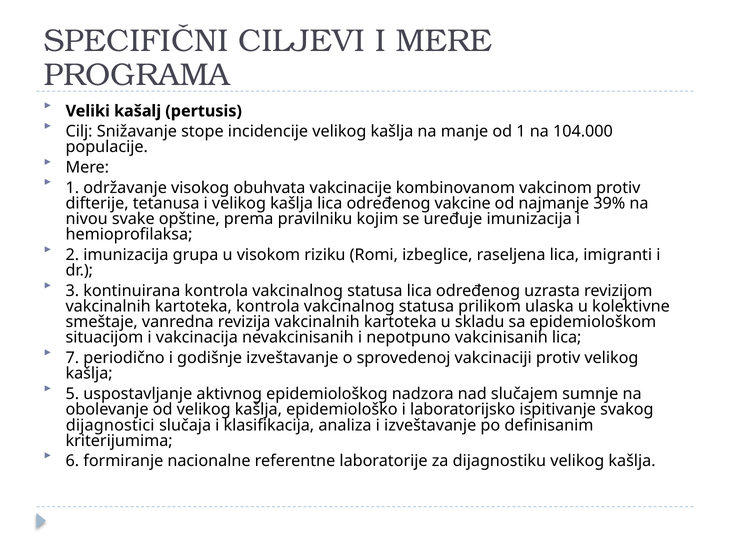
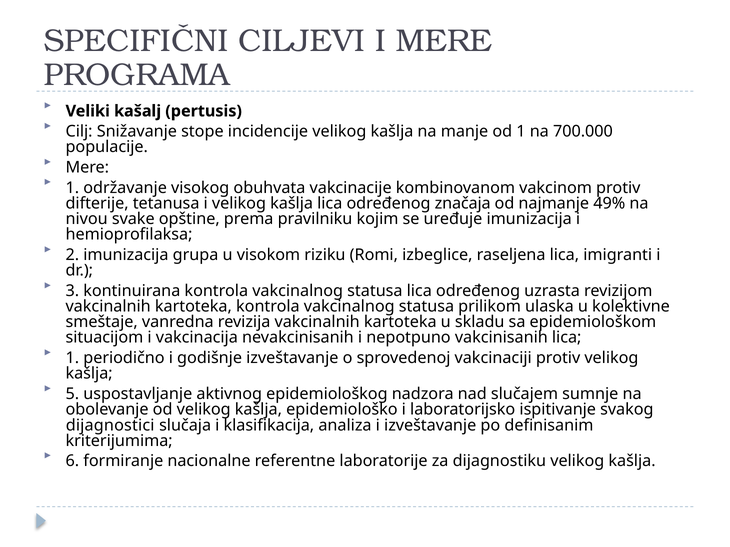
104.000: 104.000 -> 700.000
vakcine: vakcine -> značaja
39%: 39% -> 49%
7 at (72, 358): 7 -> 1
